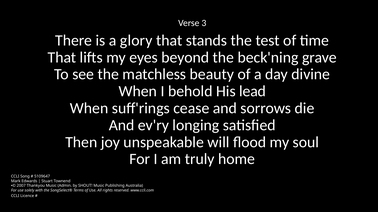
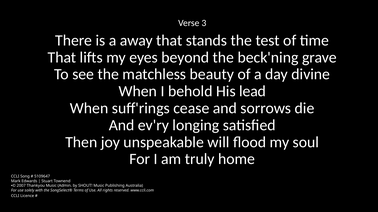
glory: glory -> away
